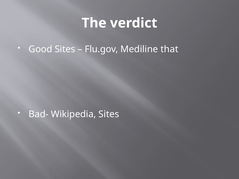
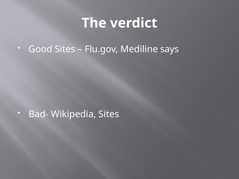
that: that -> says
